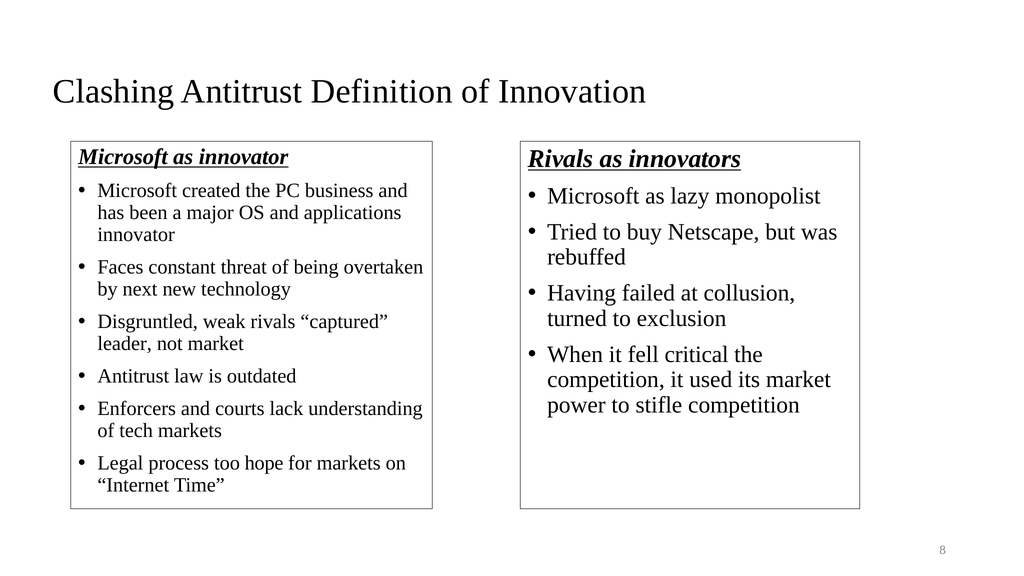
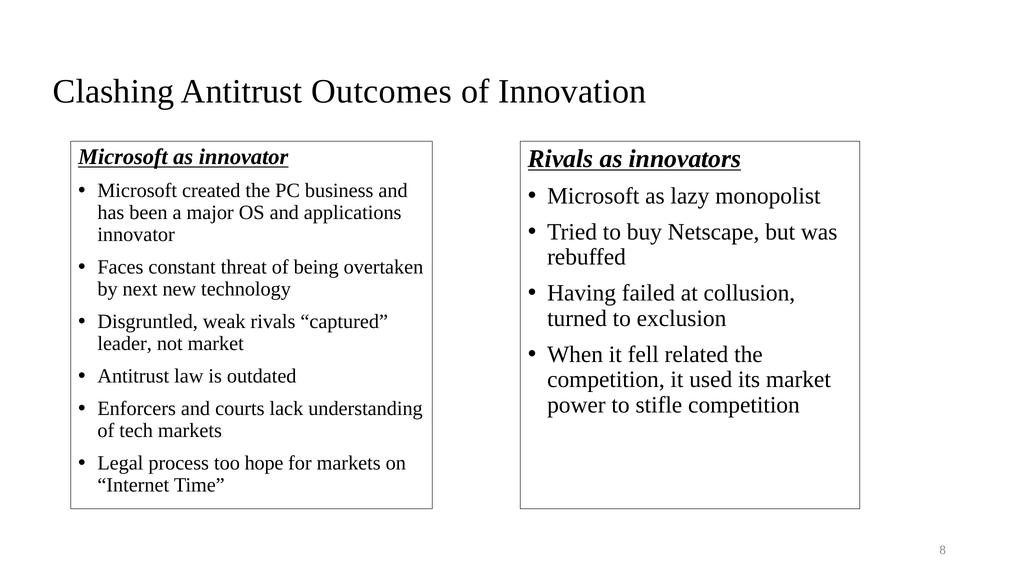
Definition: Definition -> Outcomes
critical: critical -> related
